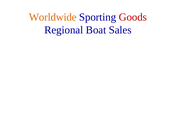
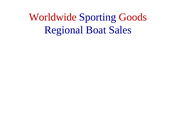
Worldwide colour: orange -> red
